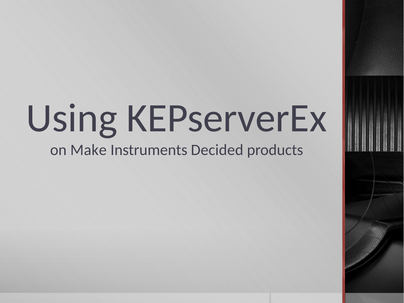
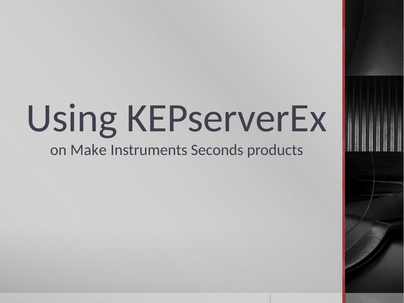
Decided: Decided -> Seconds
